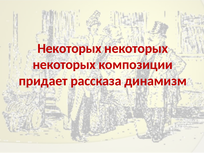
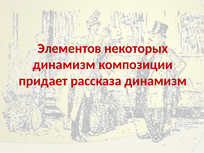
Некоторых at (69, 48): Некоторых -> Элементов
некоторых at (64, 65): некоторых -> динамизм
